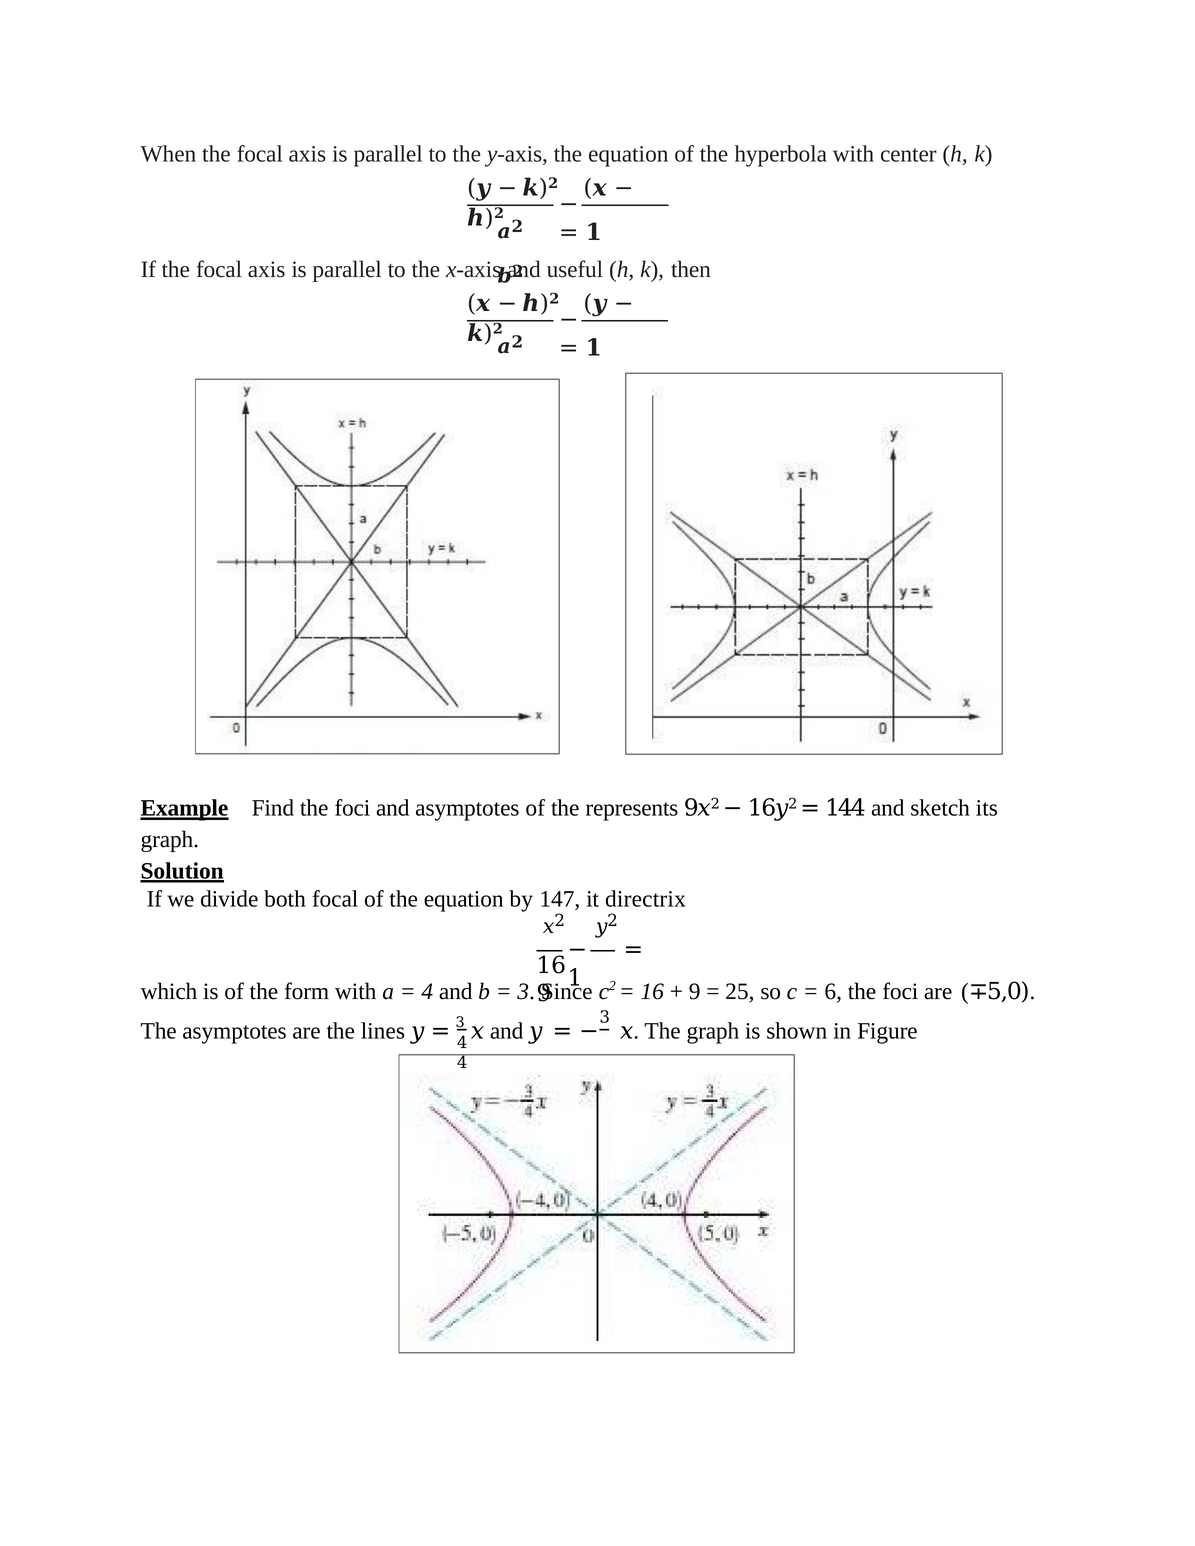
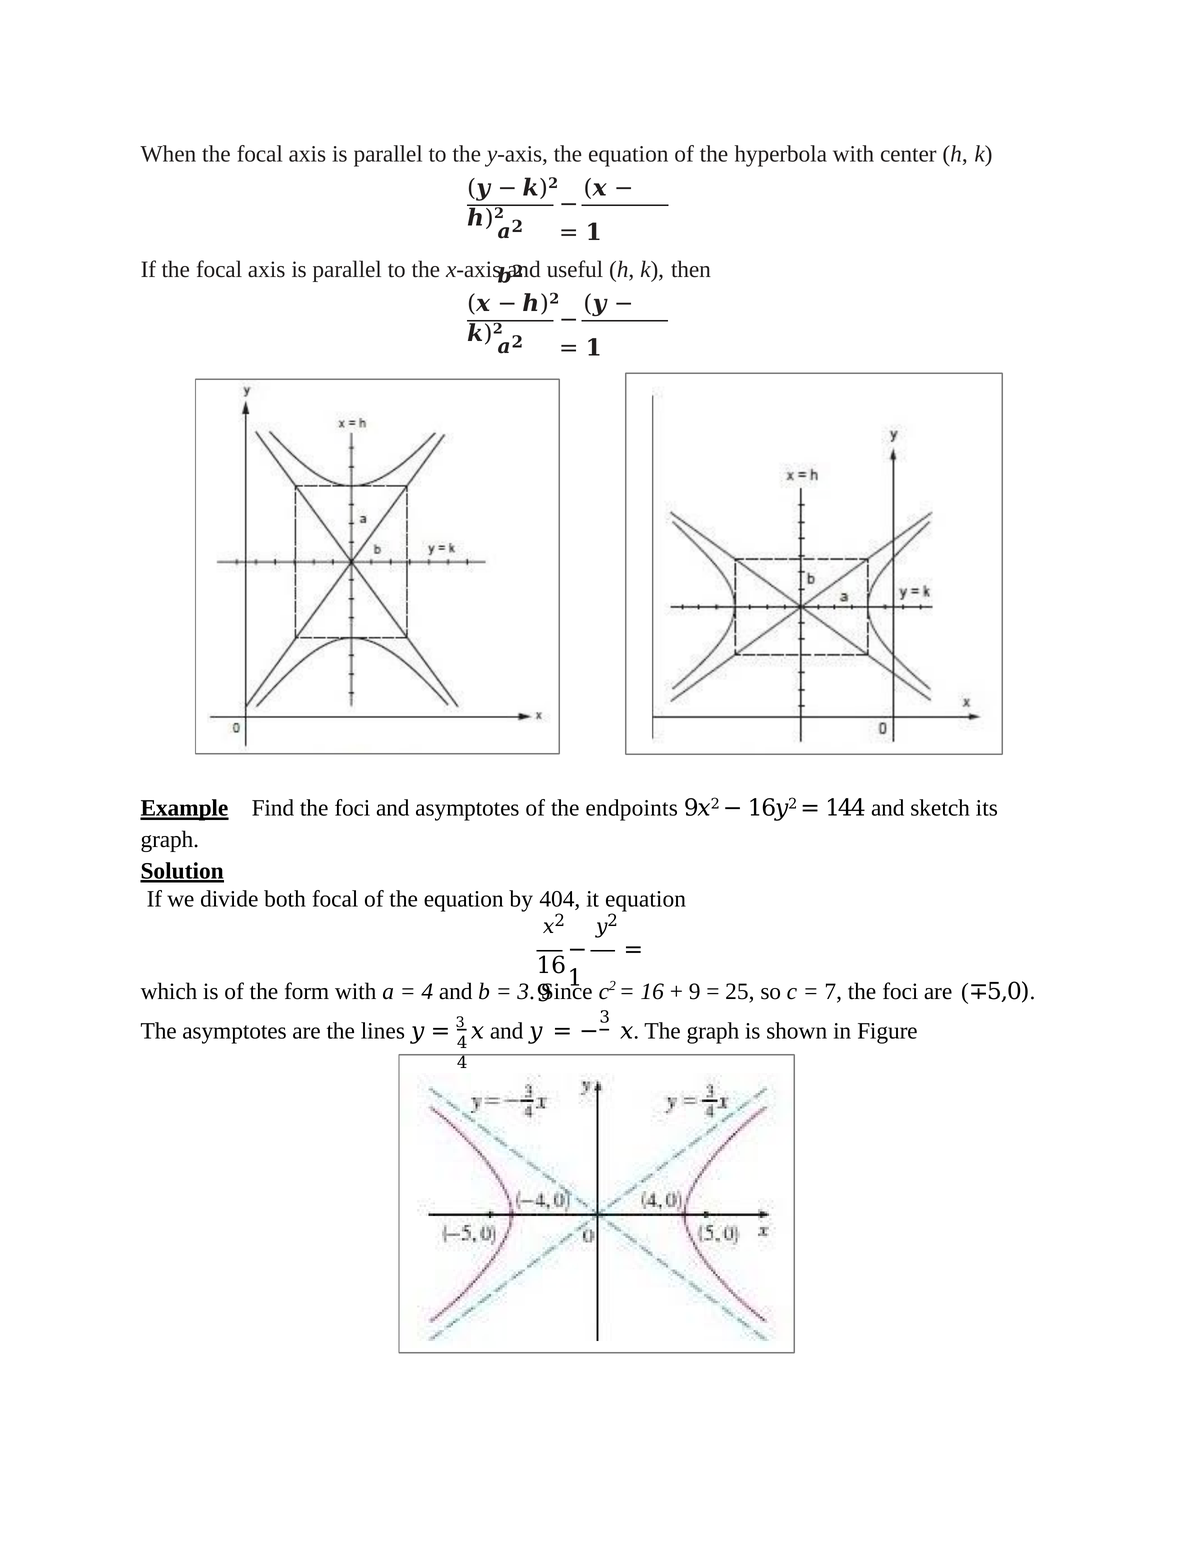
represents: represents -> endpoints
147: 147 -> 404
it directrix: directrix -> equation
6: 6 -> 7
